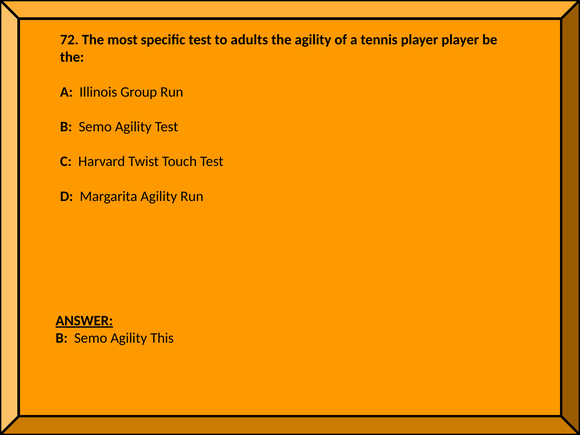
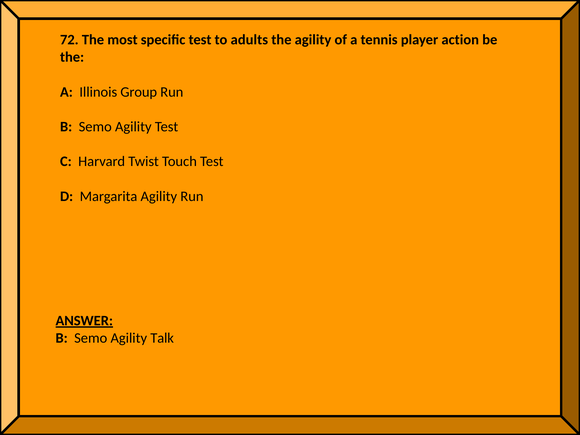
player player: player -> action
This: This -> Talk
